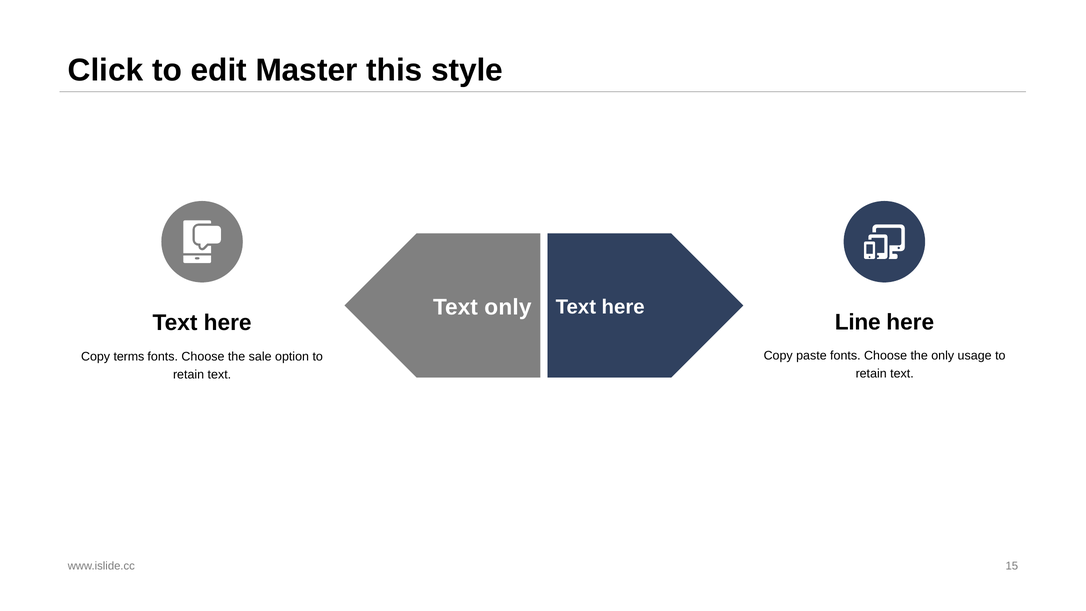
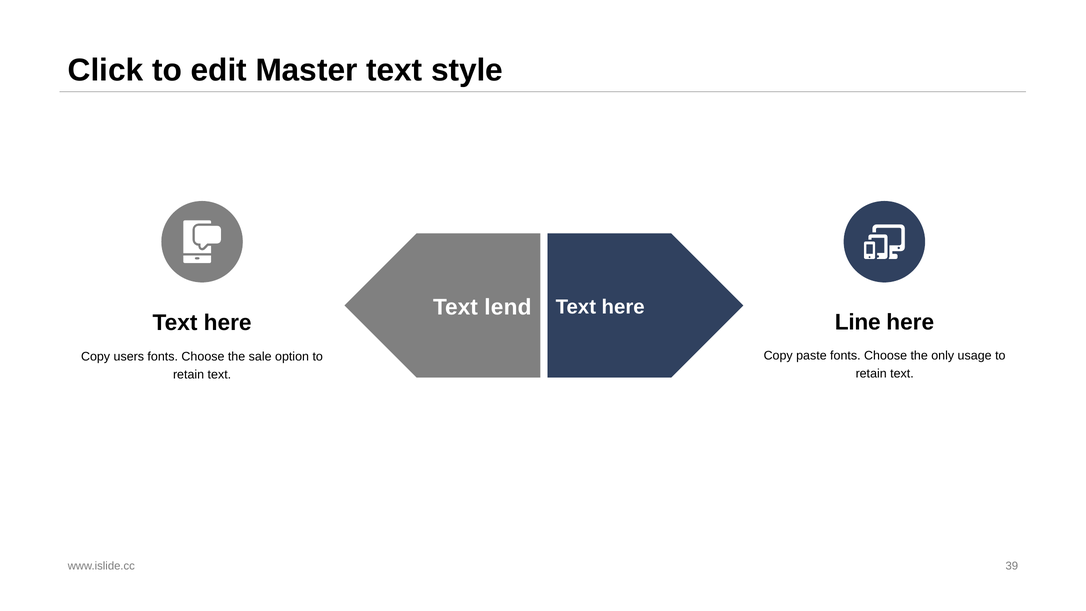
Master this: this -> text
Text only: only -> lend
terms: terms -> users
15: 15 -> 39
